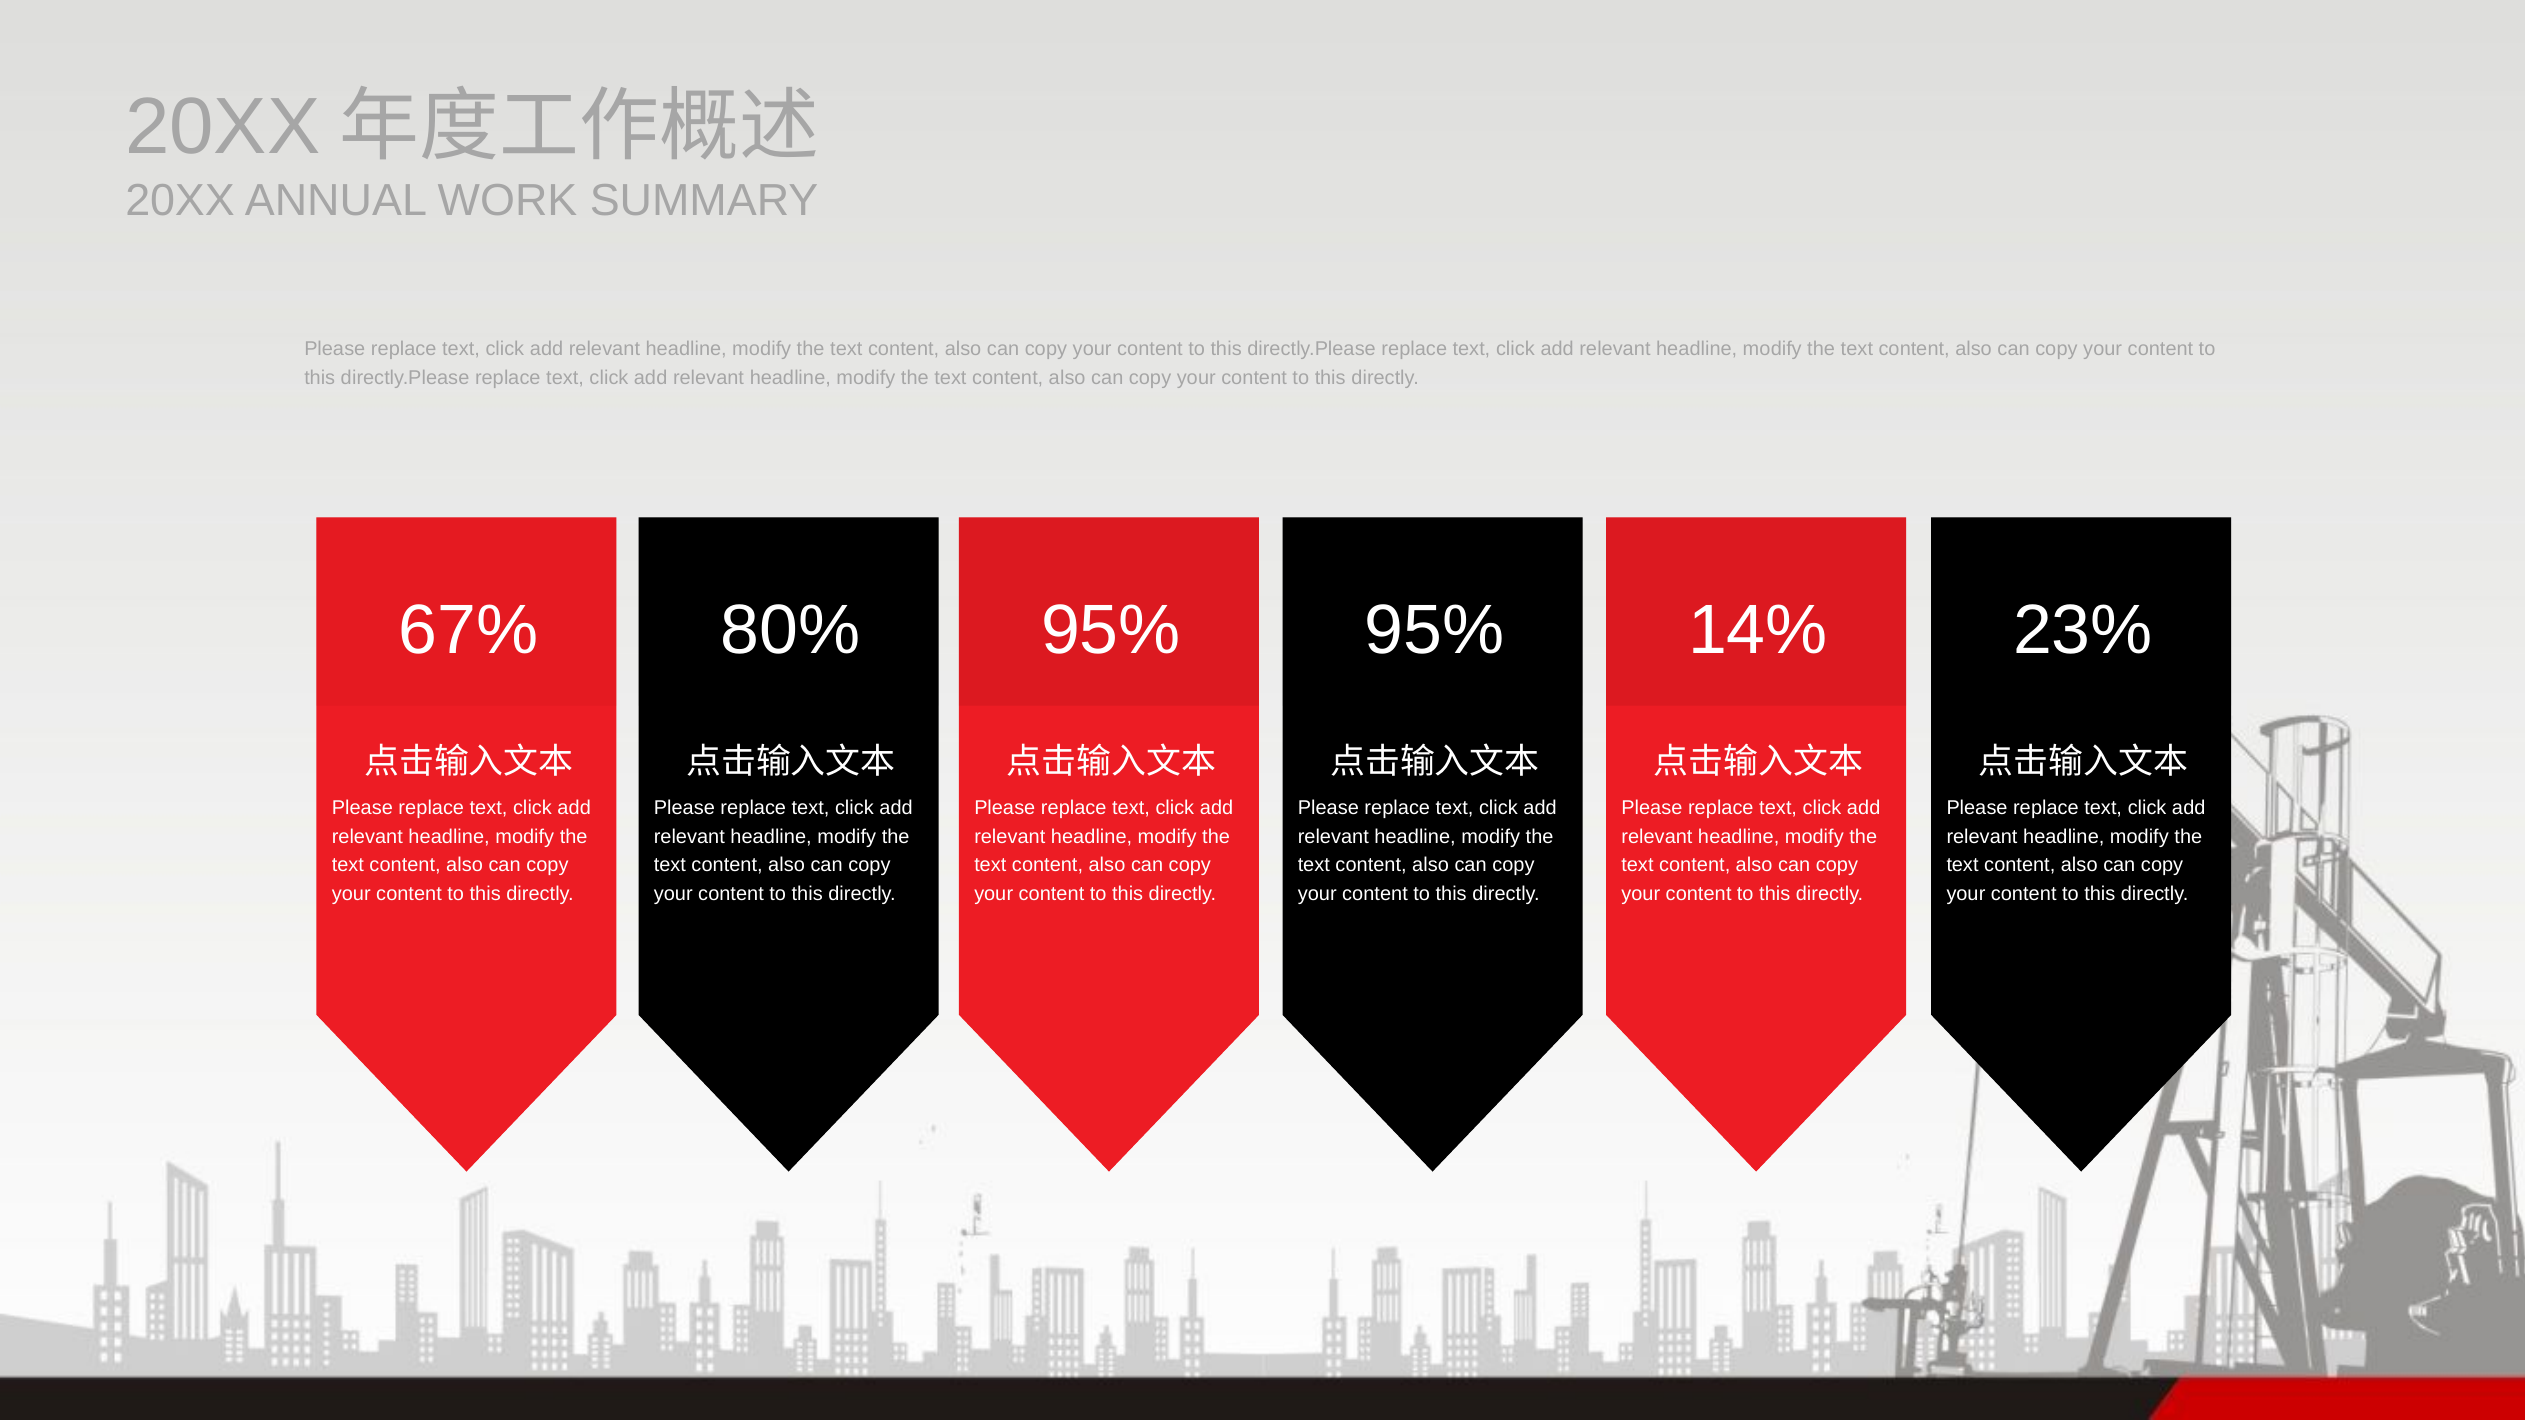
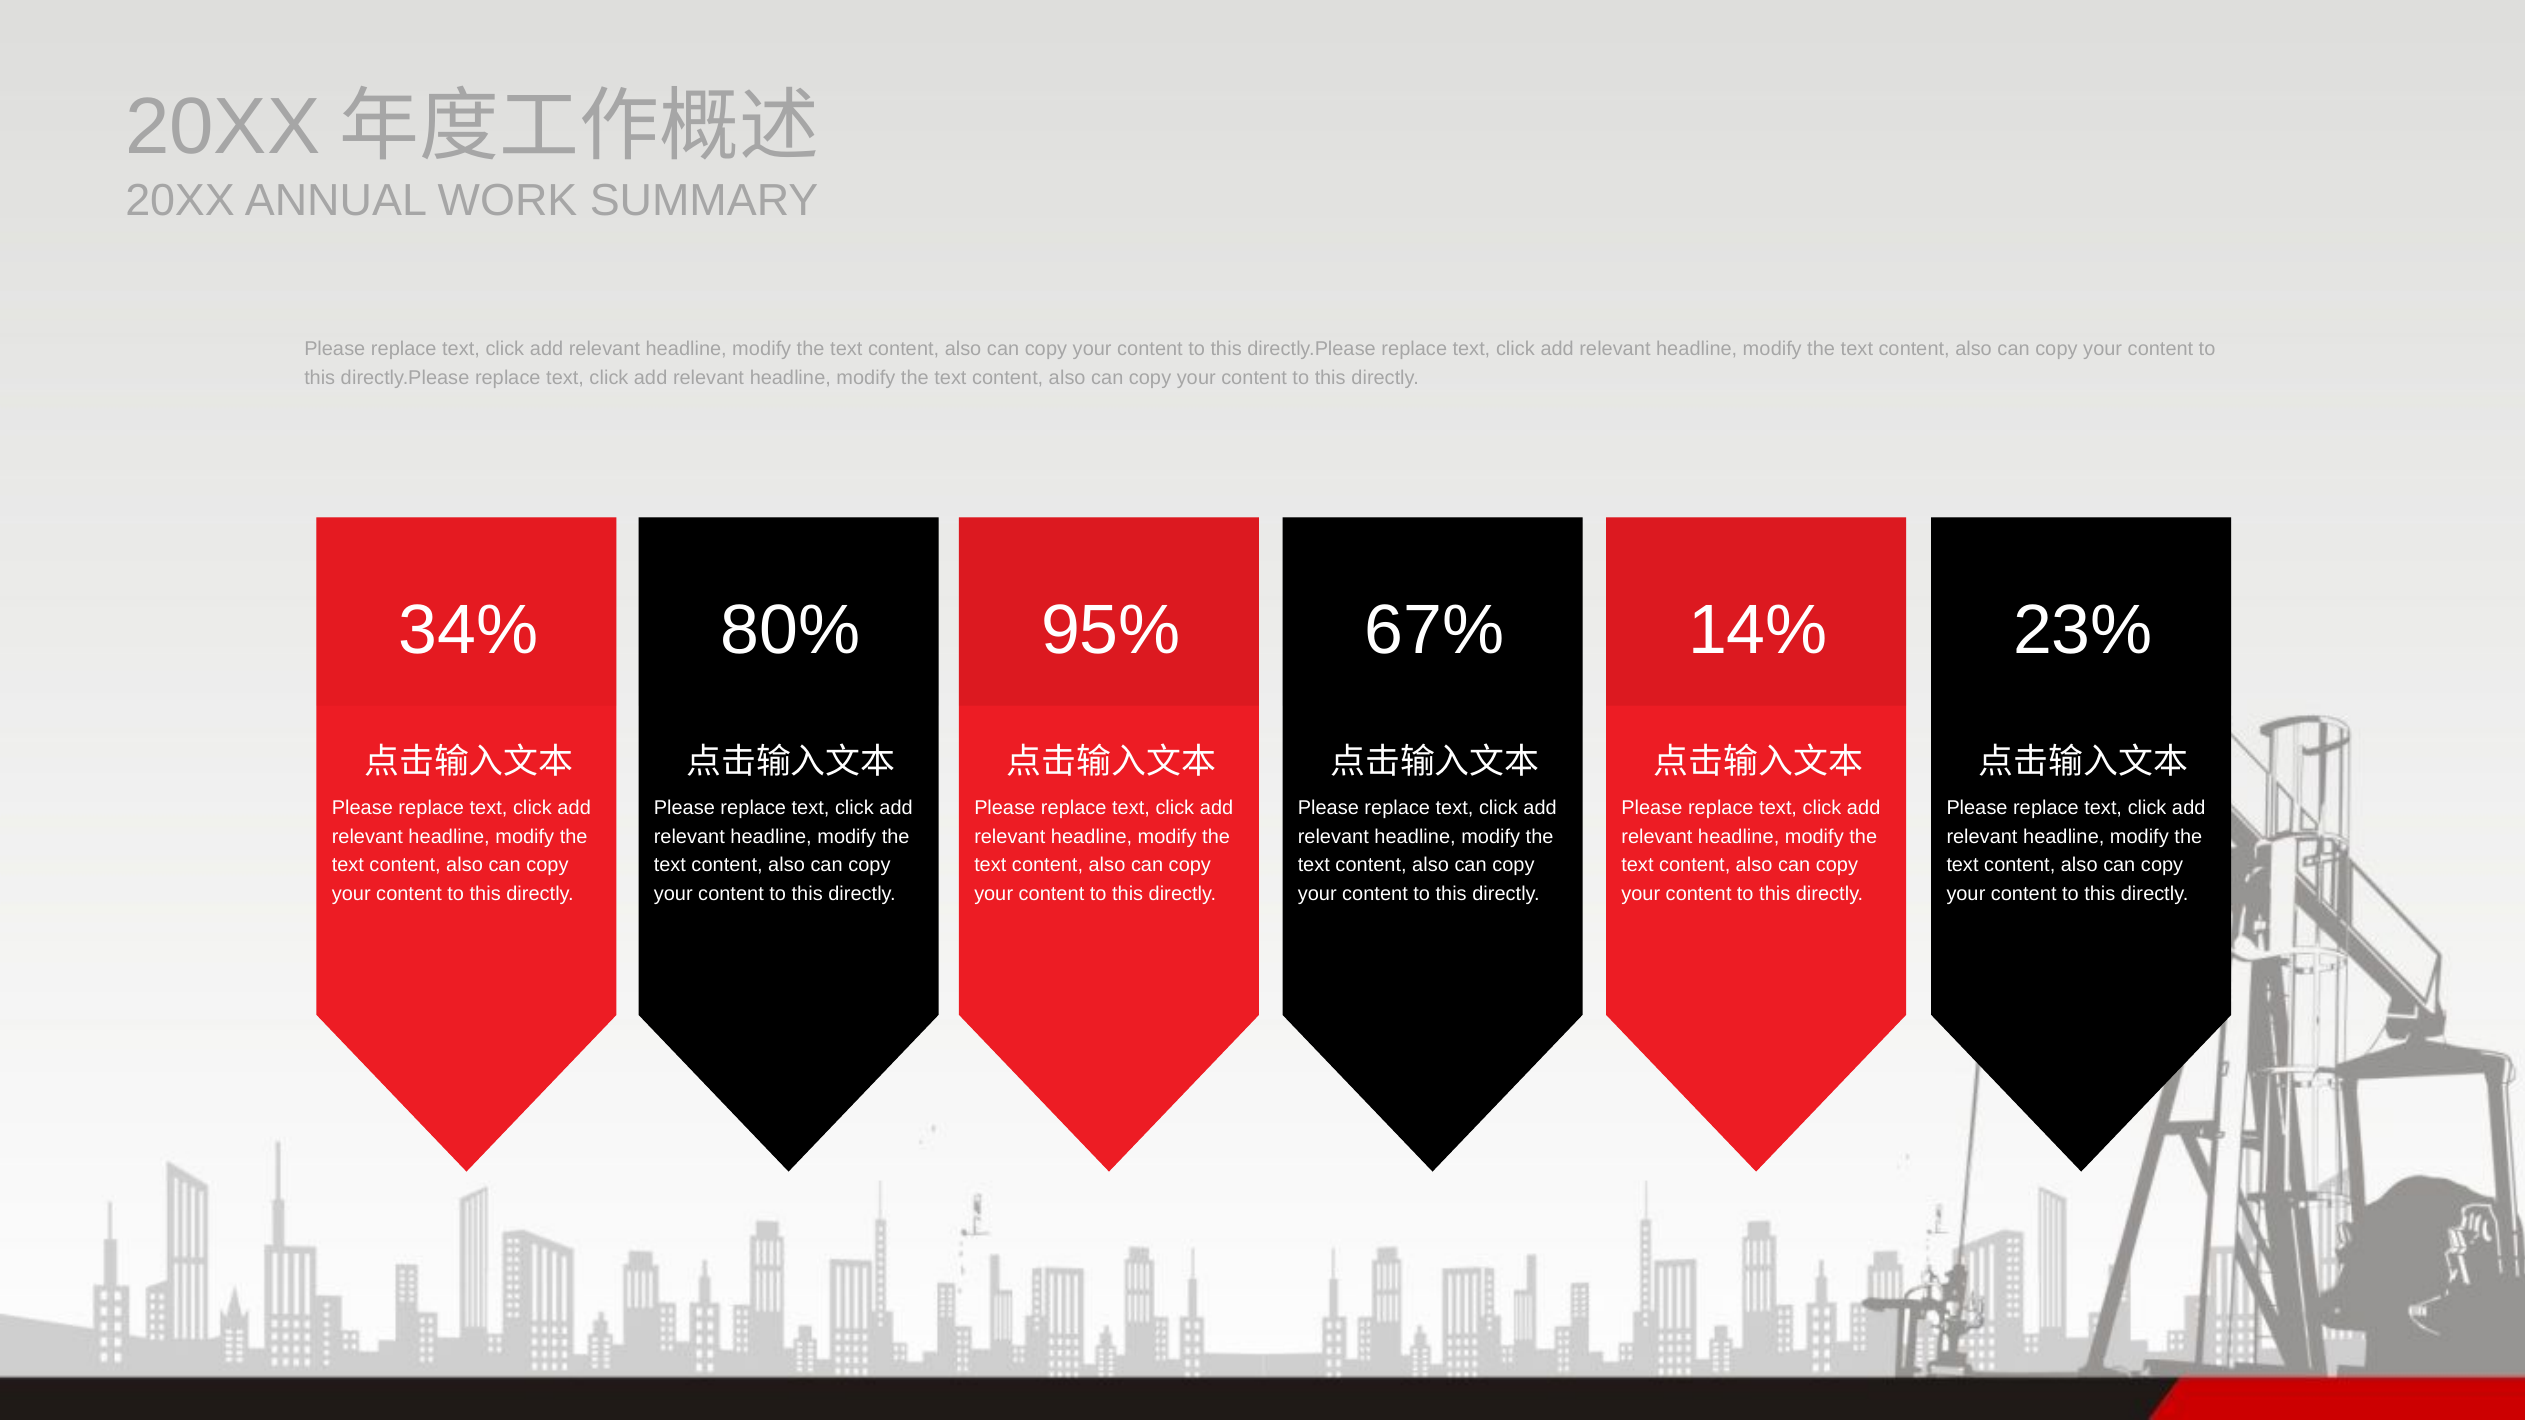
67%: 67% -> 34%
95% at (1434, 631): 95% -> 67%
